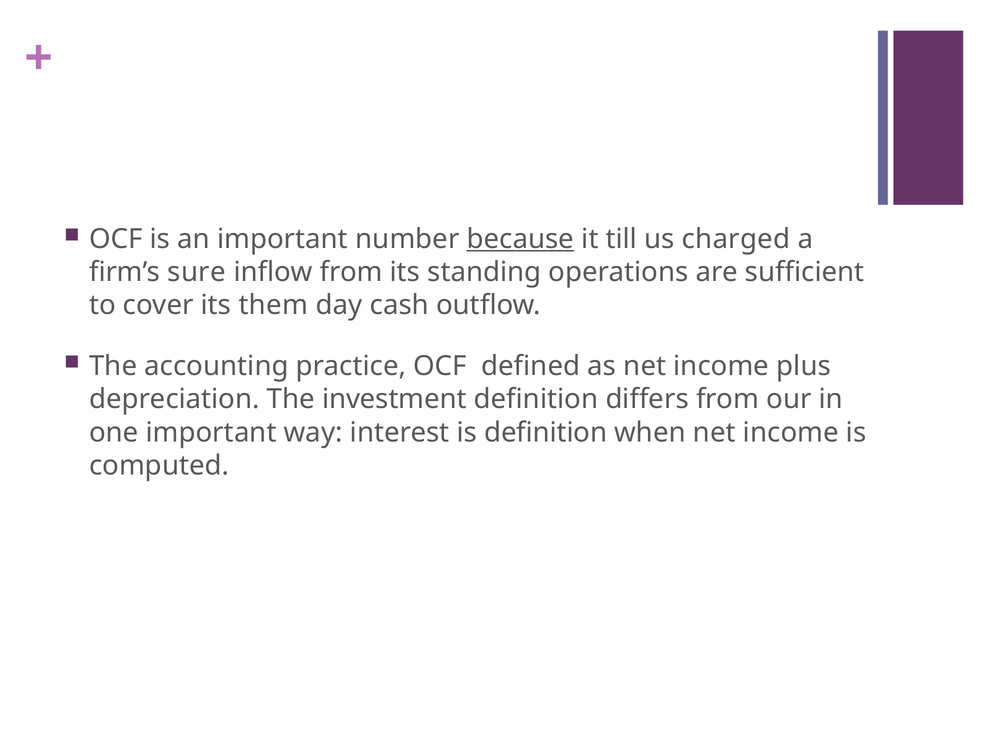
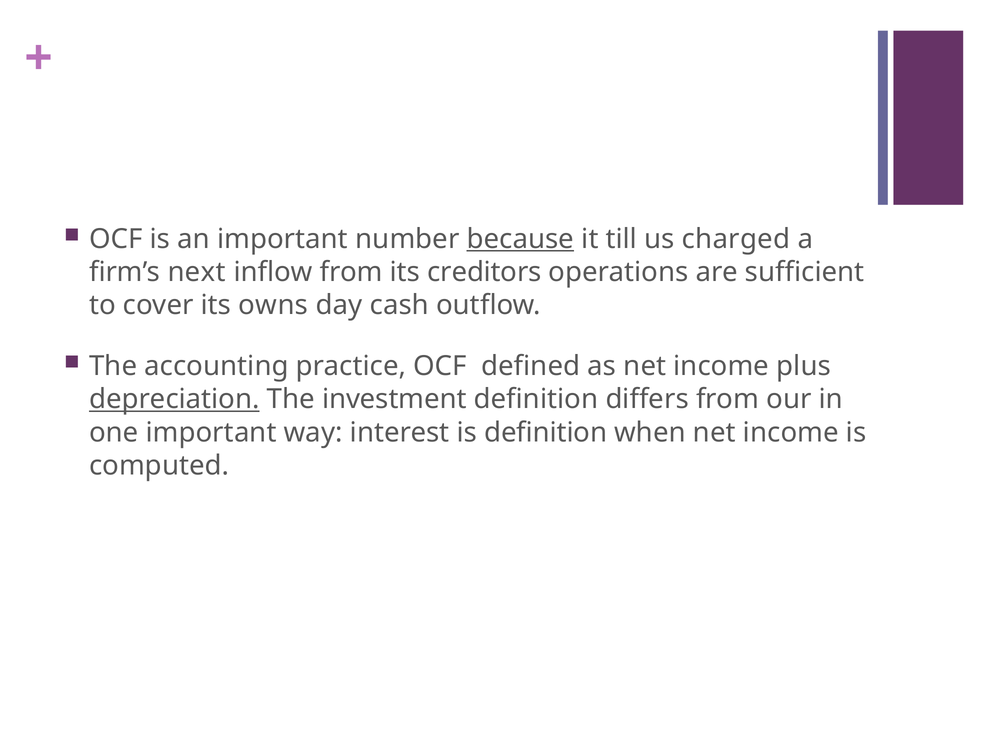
sure: sure -> next
standing: standing -> creditors
them: them -> owns
depreciation underline: none -> present
